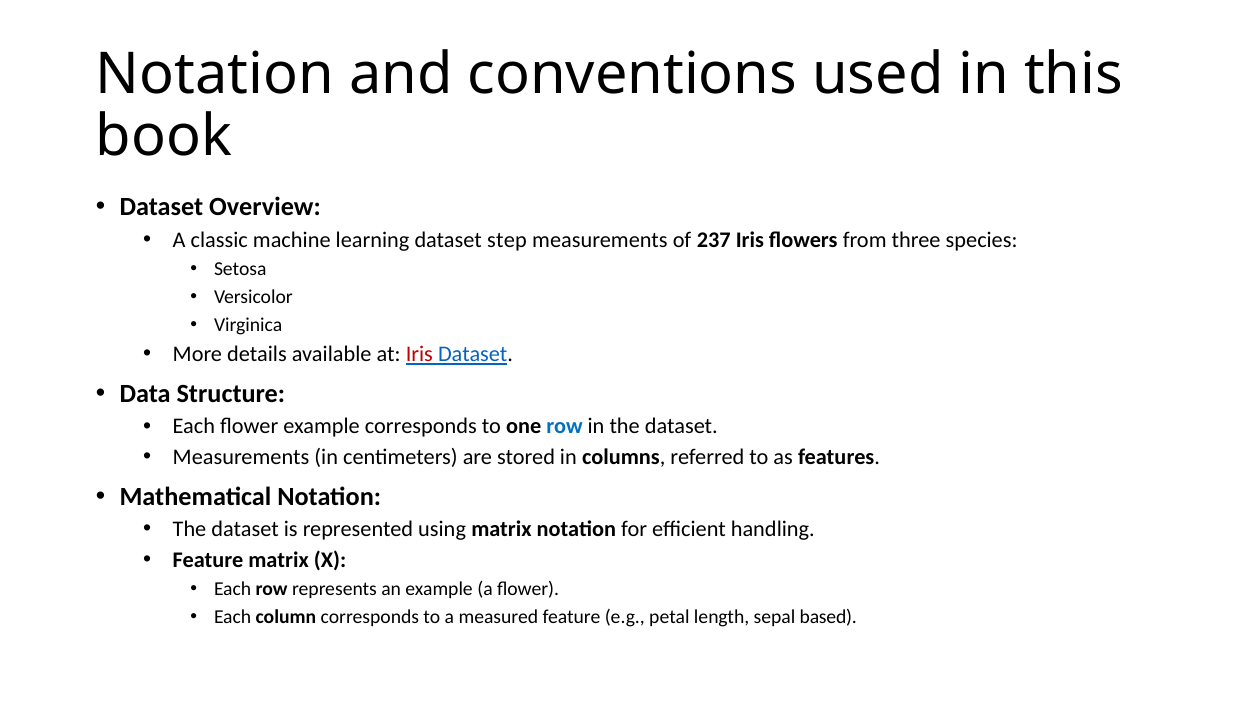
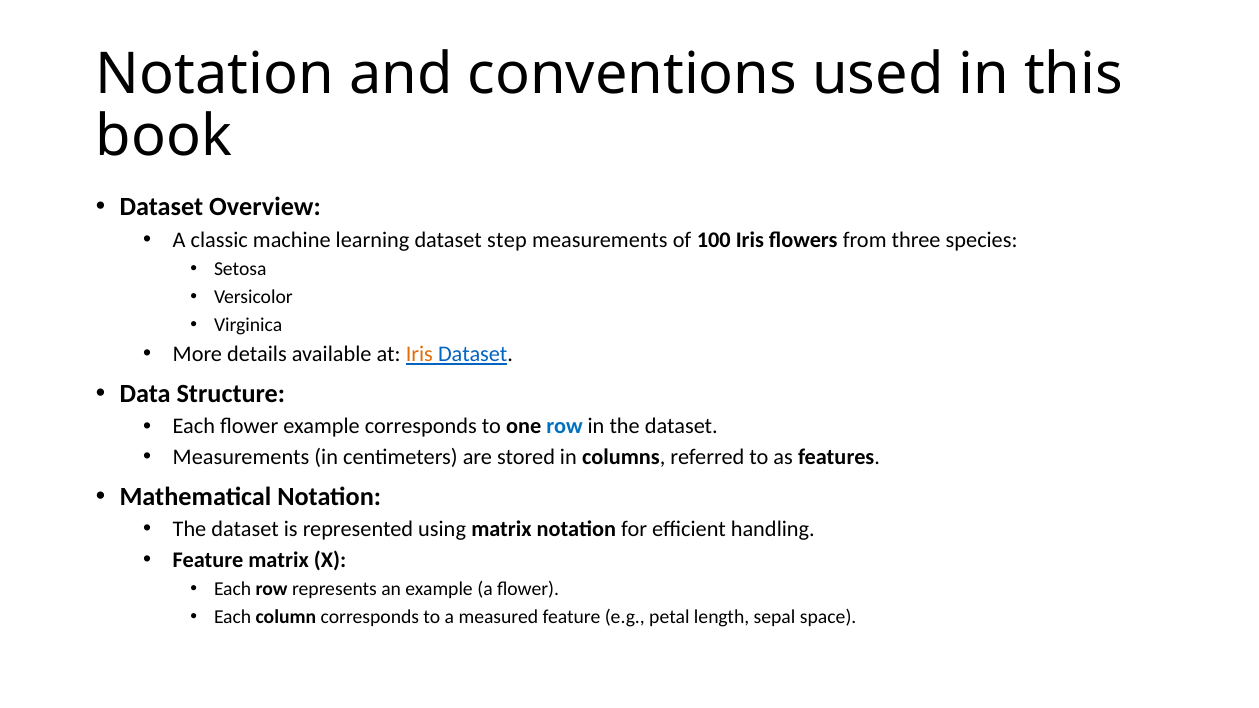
237: 237 -> 100
Iris at (419, 354) colour: red -> orange
based: based -> space
